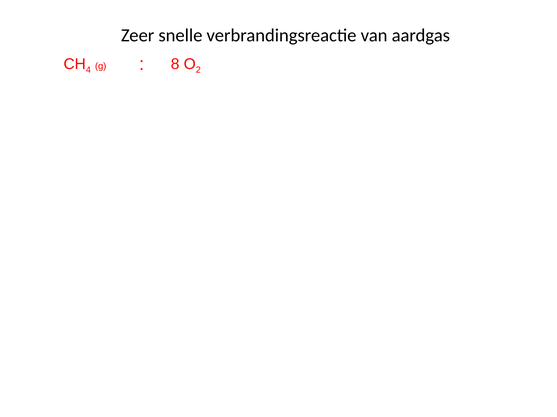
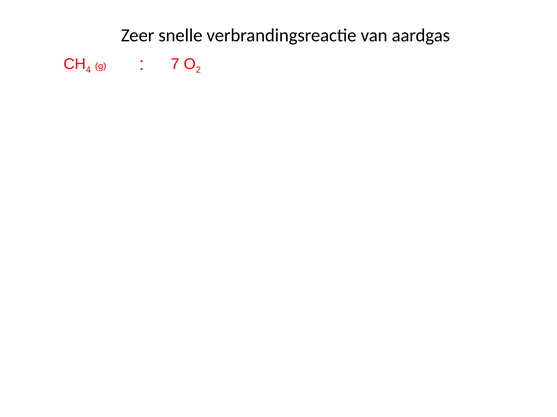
8: 8 -> 7
